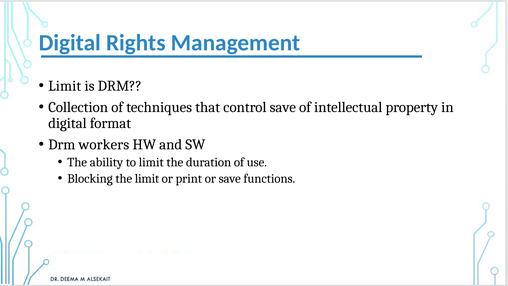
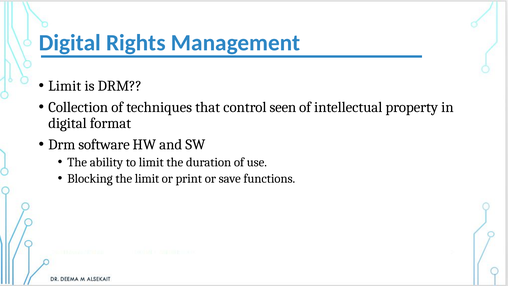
control save: save -> seen
workers: workers -> software
